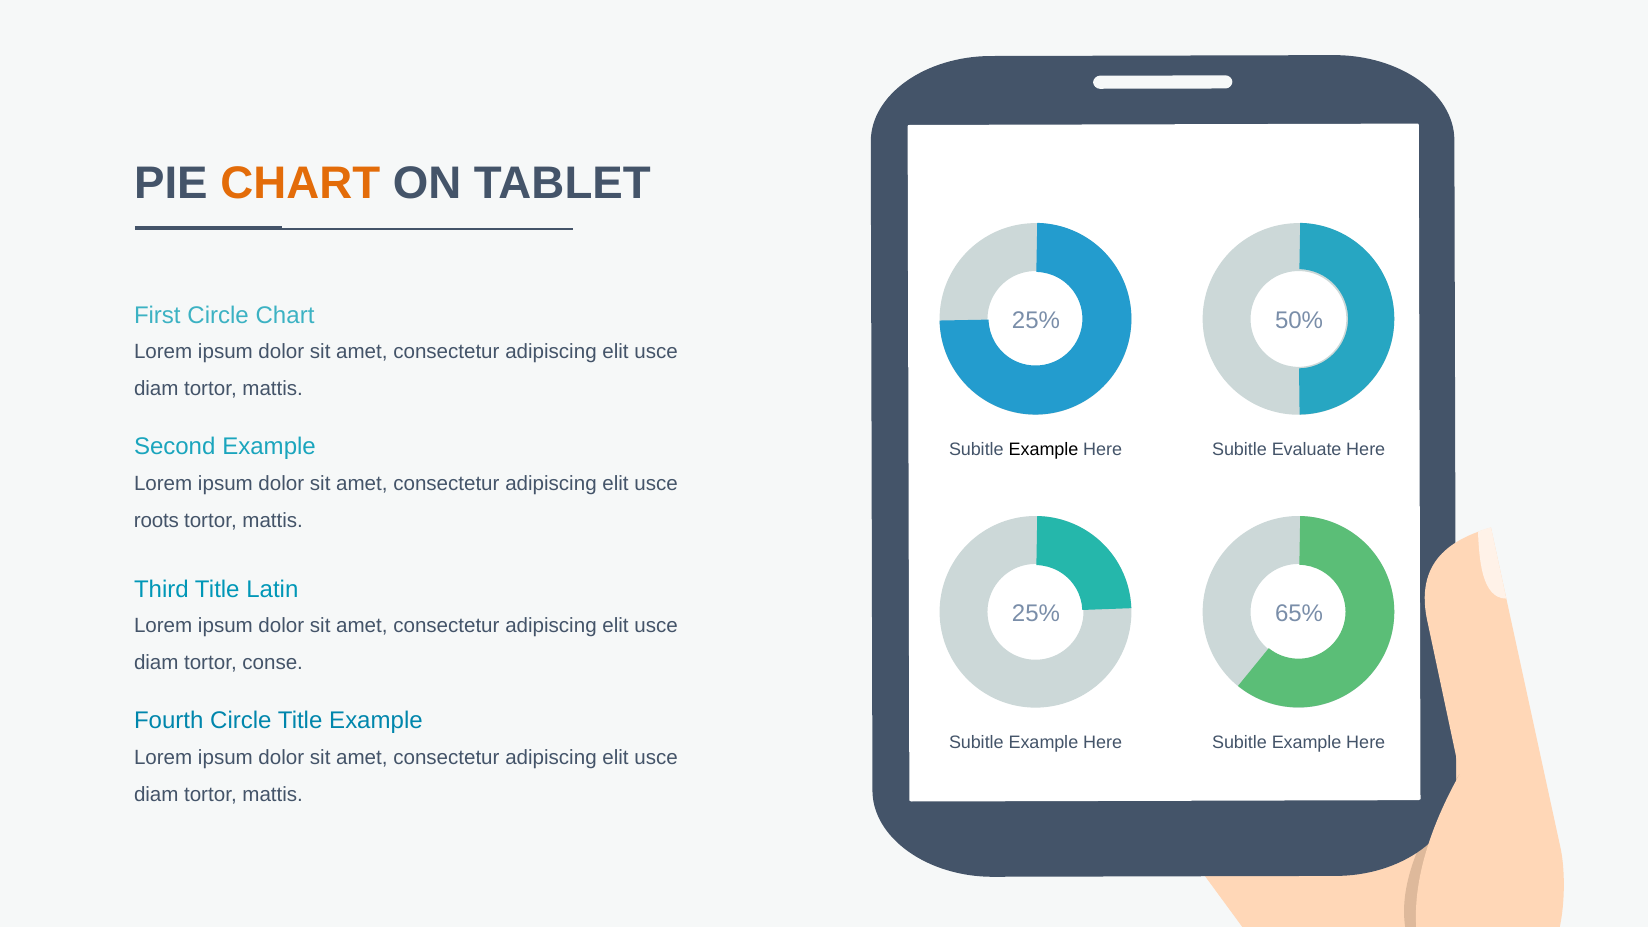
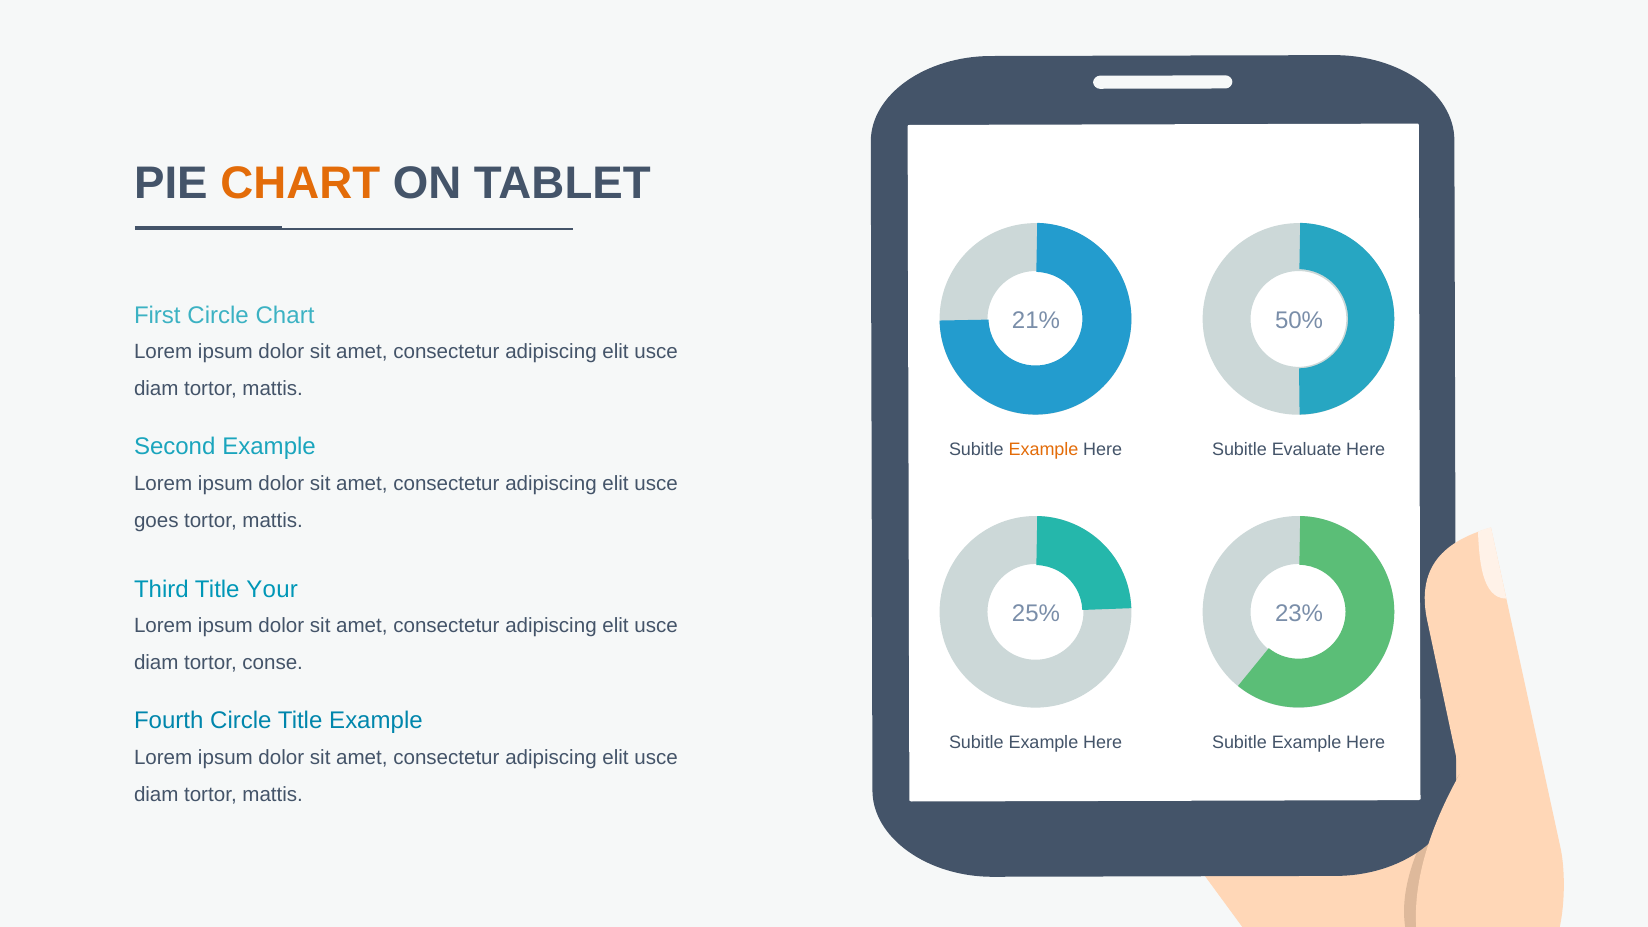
25% at (1036, 321): 25% -> 21%
Example at (1044, 449) colour: black -> orange
roots: roots -> goes
Latin: Latin -> Your
65%: 65% -> 23%
